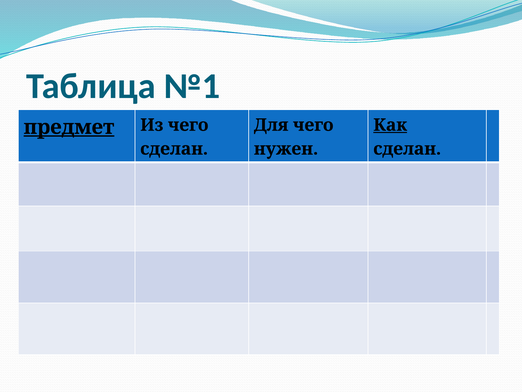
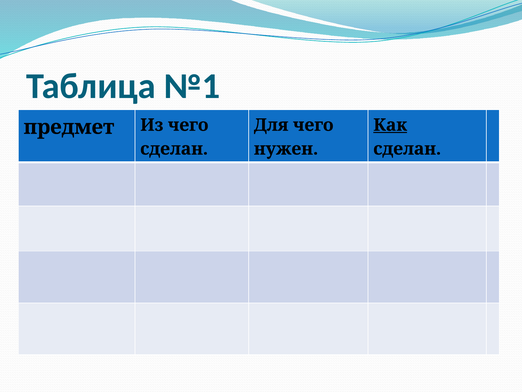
предмет underline: present -> none
